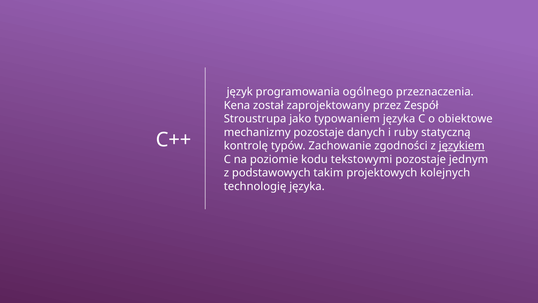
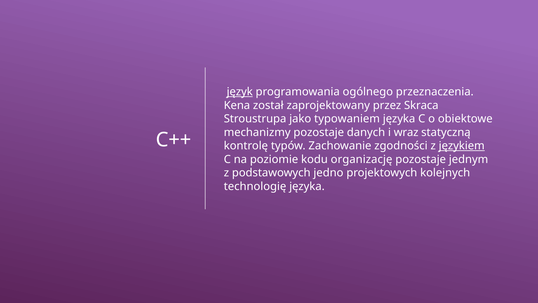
język underline: none -> present
Zespół: Zespół -> Skraca
ruby: ruby -> wraz
tekstowymi: tekstowymi -> organizację
takim: takim -> jedno
